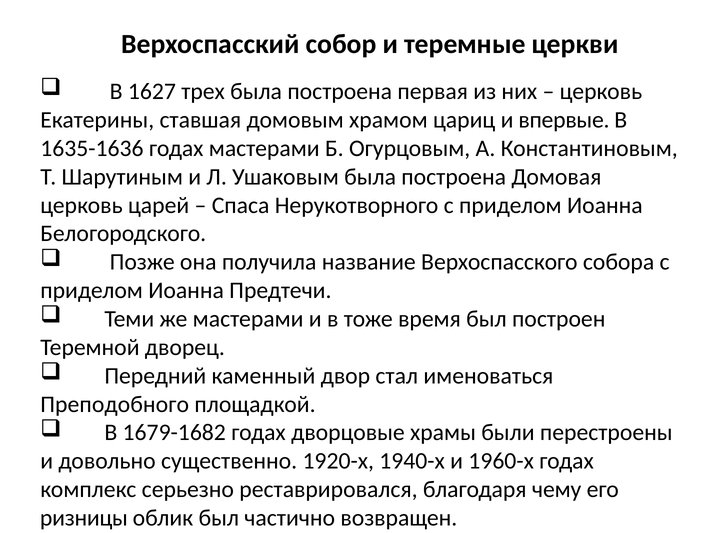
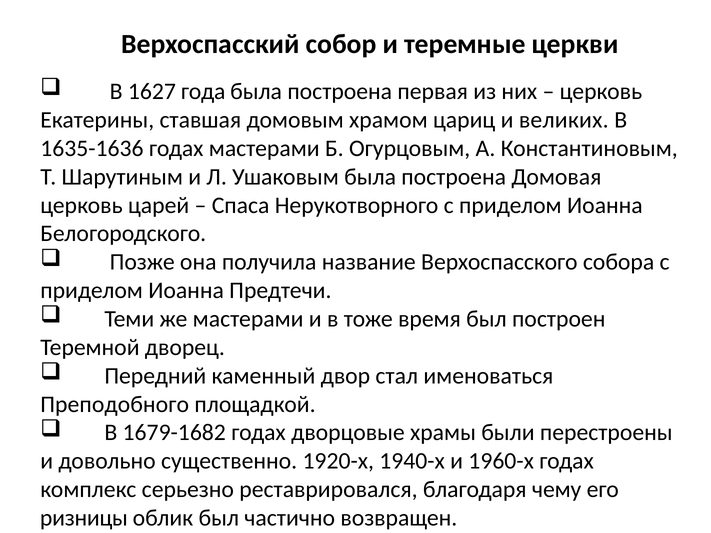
трех: трех -> года
впервые: впервые -> великих
